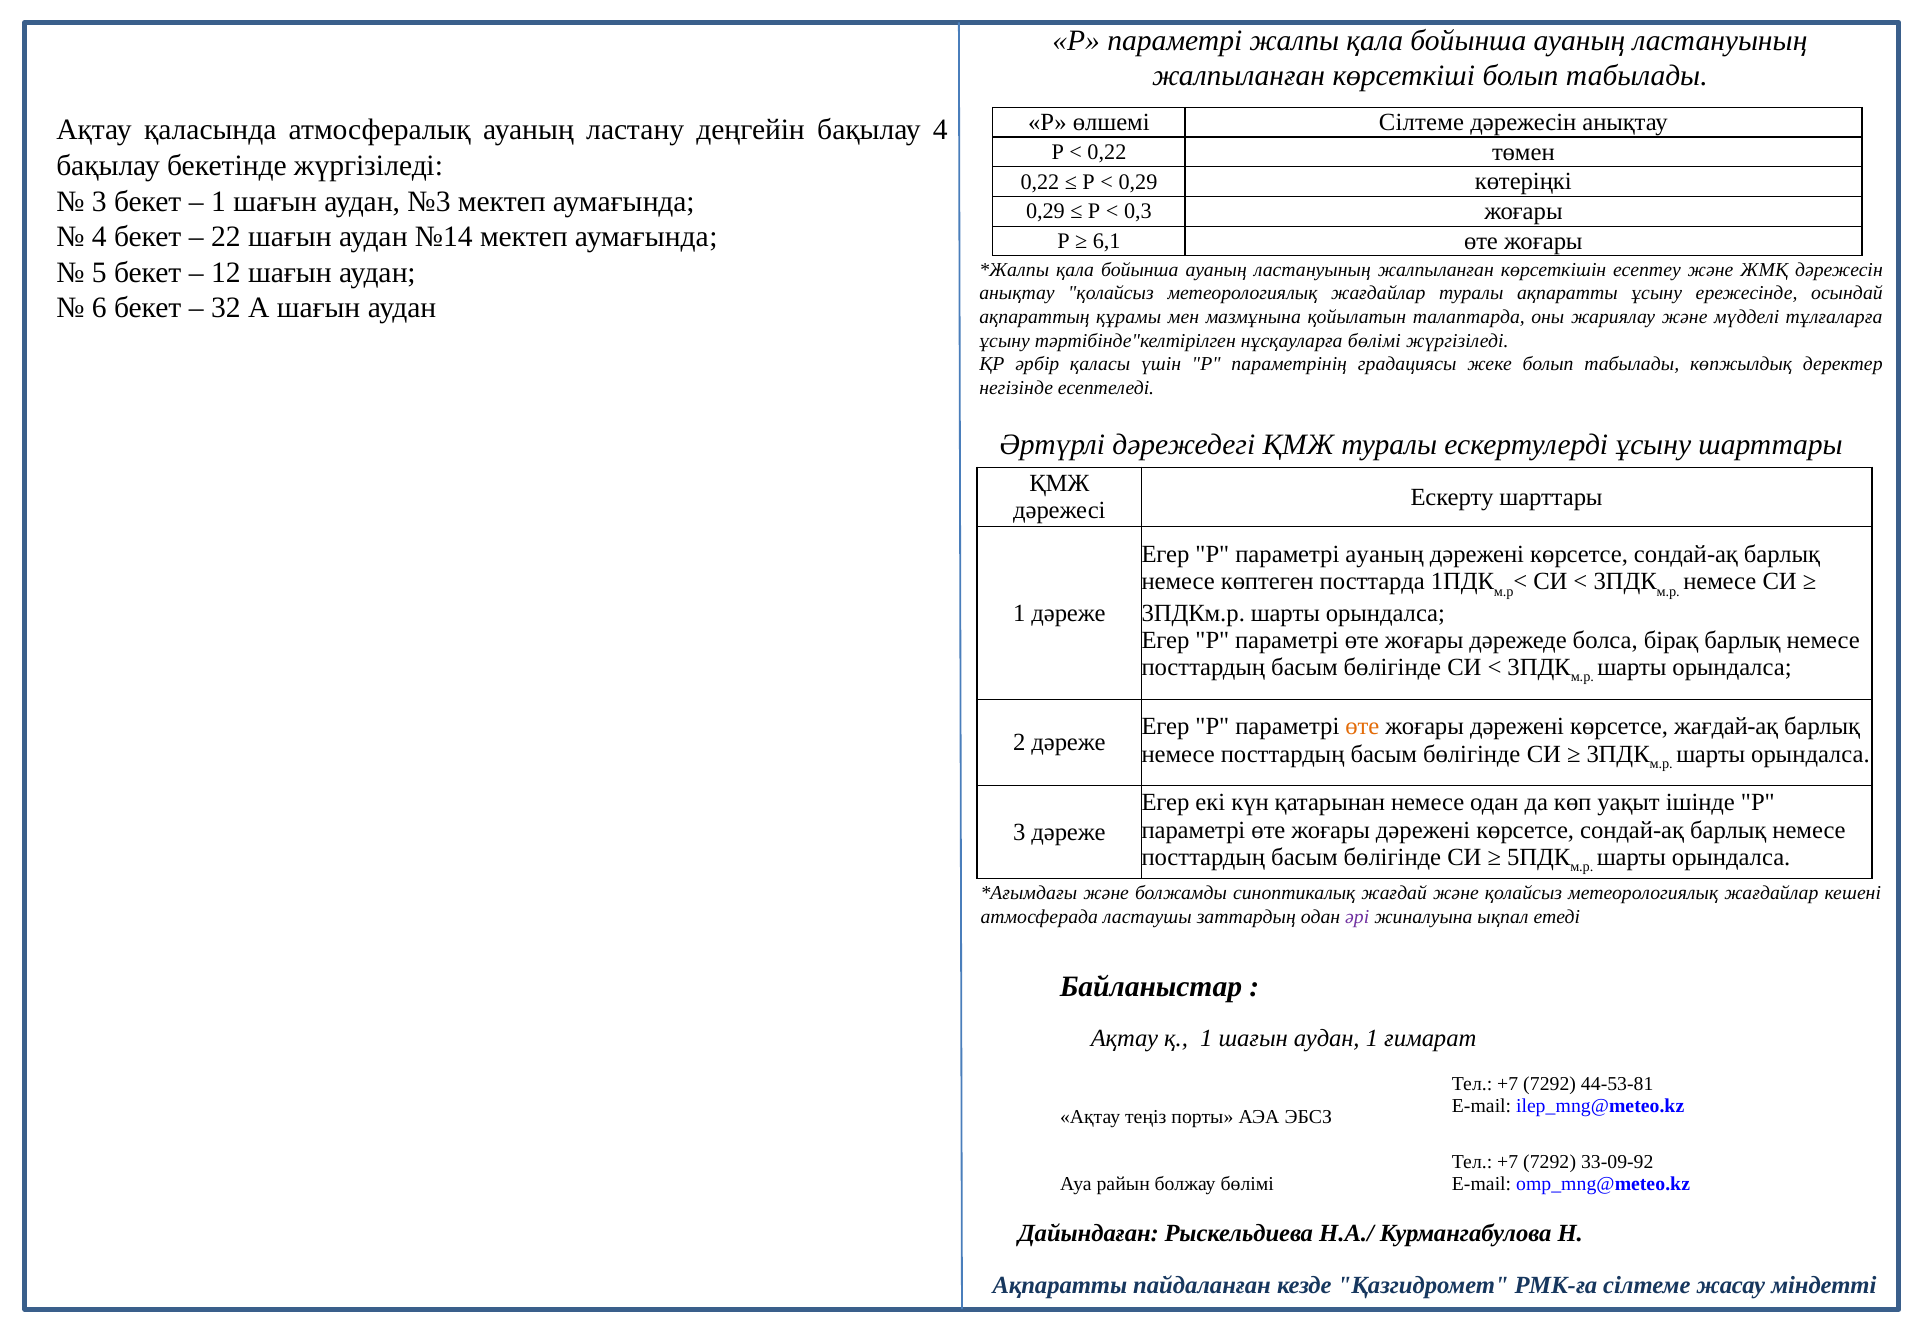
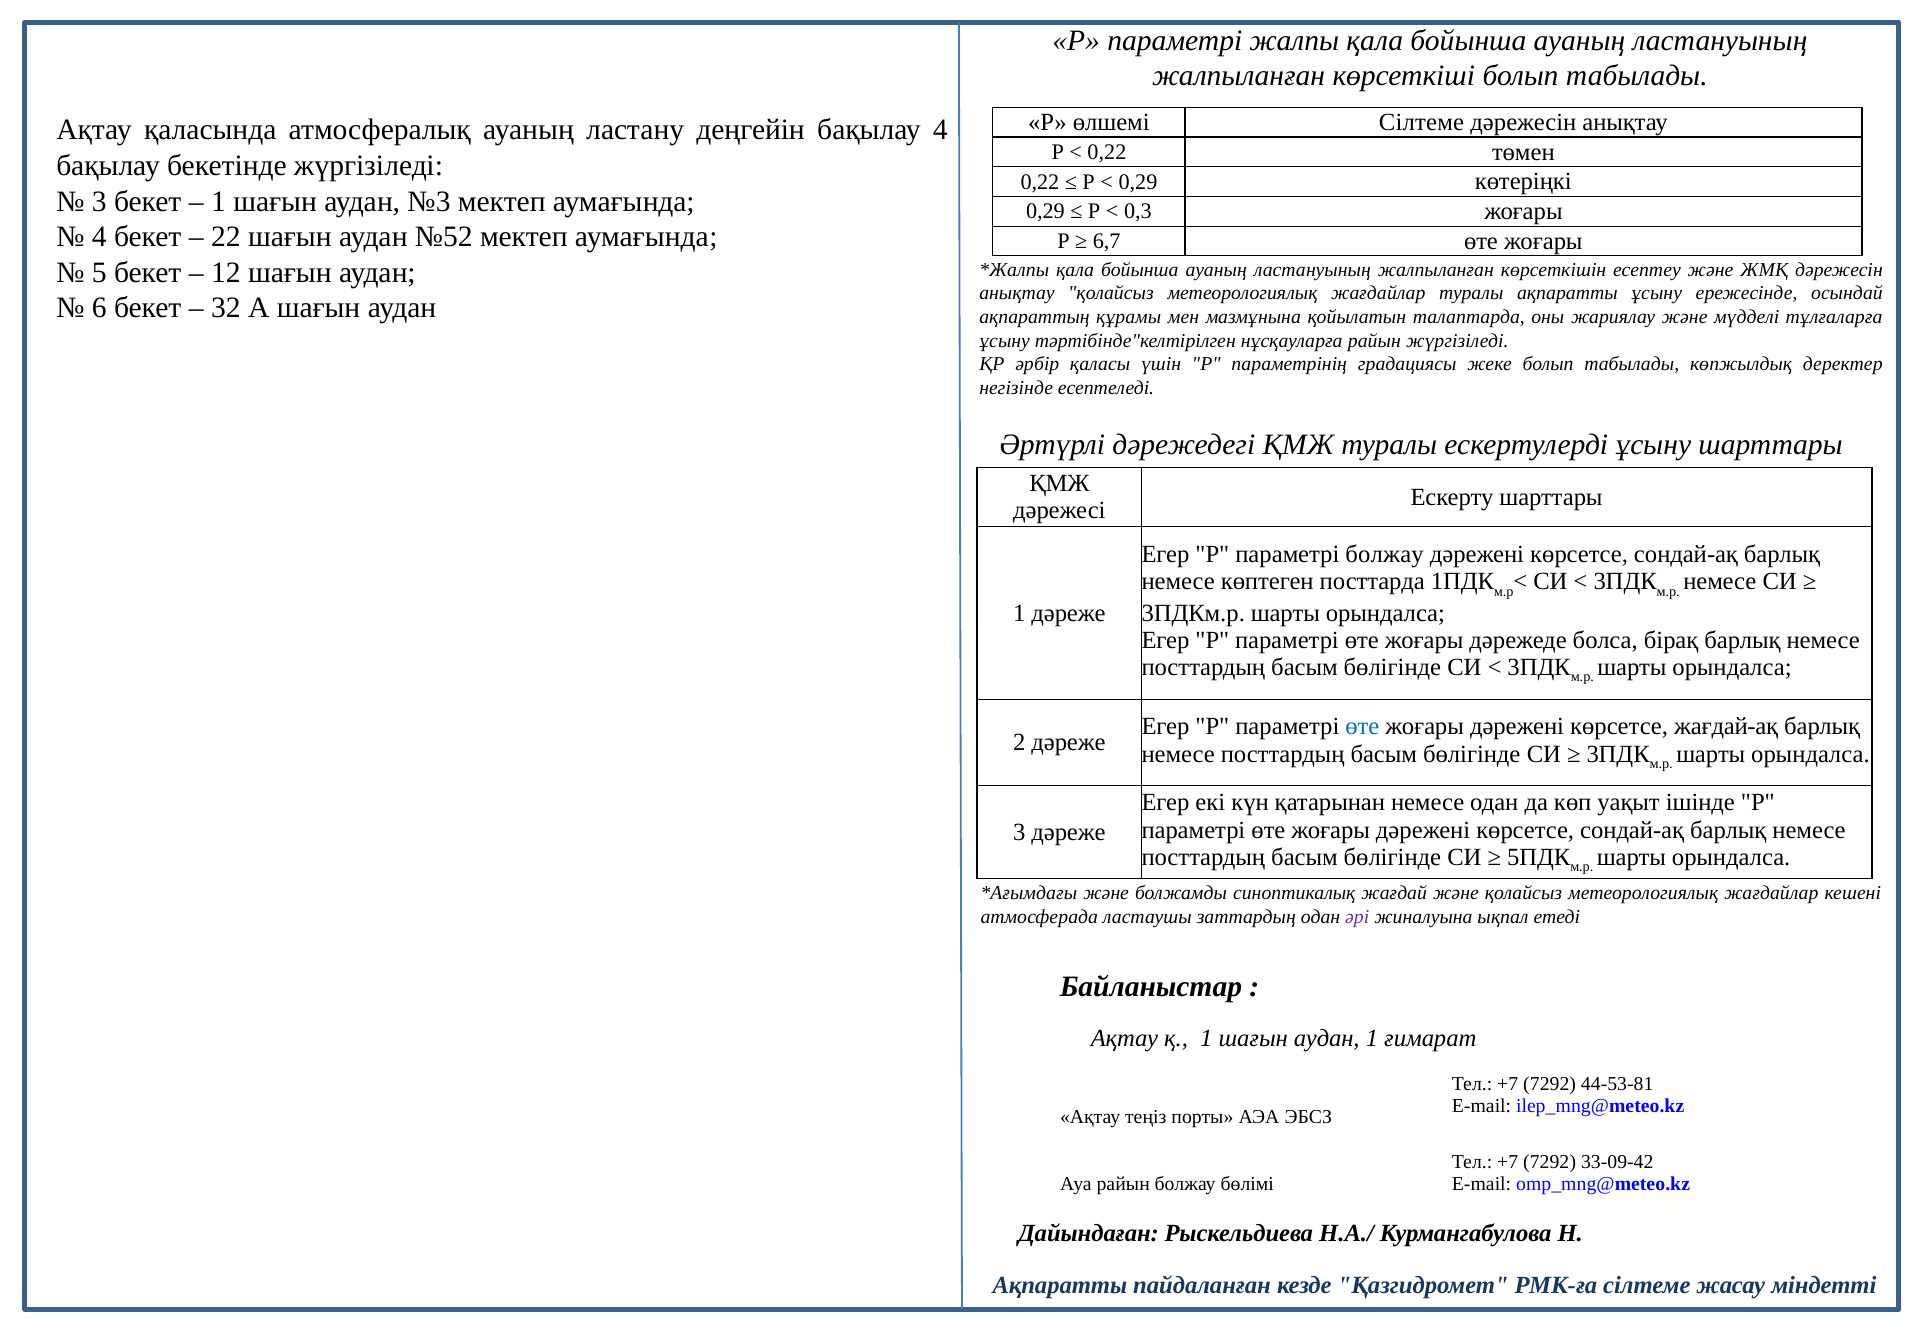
№14: №14 -> №52
6,1: 6,1 -> 6,7
нұсқауларға бөлімі: бөлімі -> райын
параметрі ауаның: ауаның -> болжау
өте at (1362, 727) colour: orange -> blue
33-09-92: 33-09-92 -> 33-09-42
